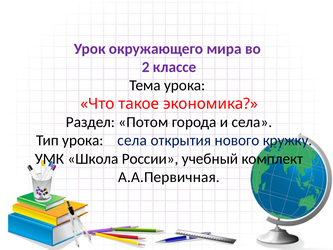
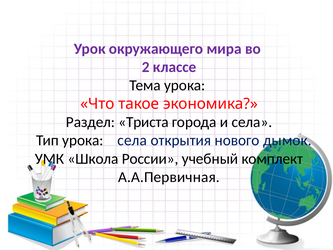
Потом: Потом -> Триста
кружку: кружку -> дымок
